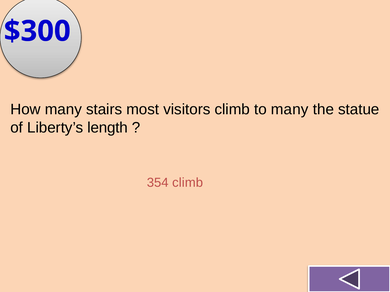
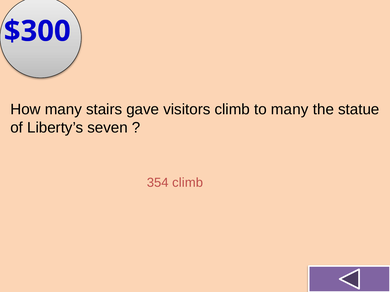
most: most -> gave
length: length -> seven
